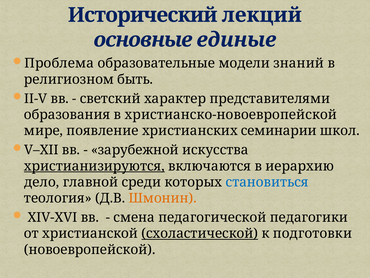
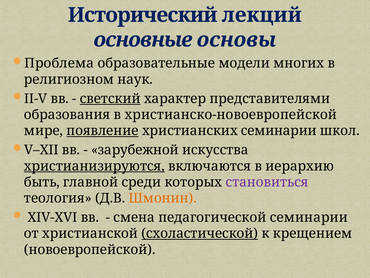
единые: единые -> основы
знаний: знаний -> многих
быть: быть -> наук
светский underline: none -> present
появление underline: none -> present
дело: дело -> быть
становиться colour: blue -> purple
педагогической педагогики: педагогики -> семинарии
подготовки: подготовки -> крещением
